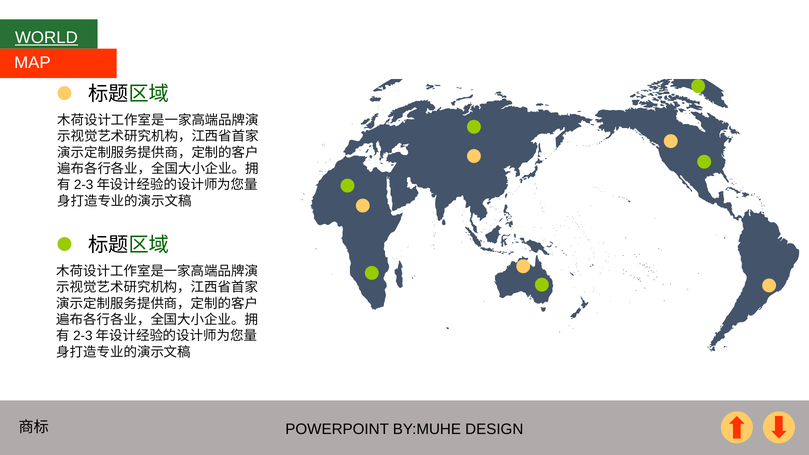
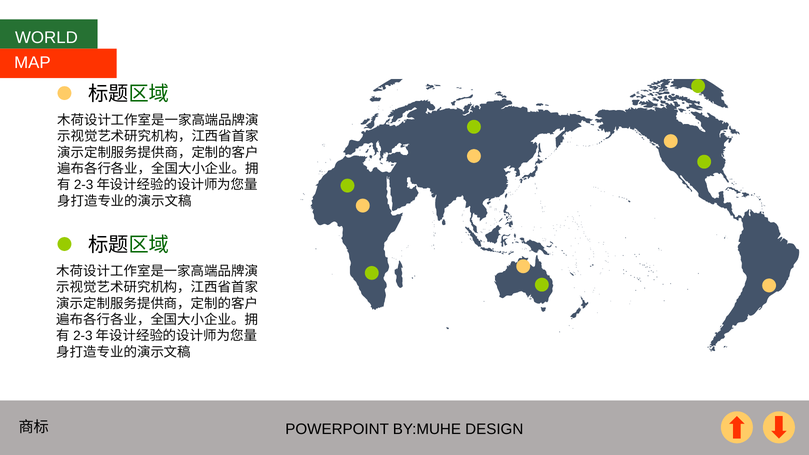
WORLD underline: present -> none
